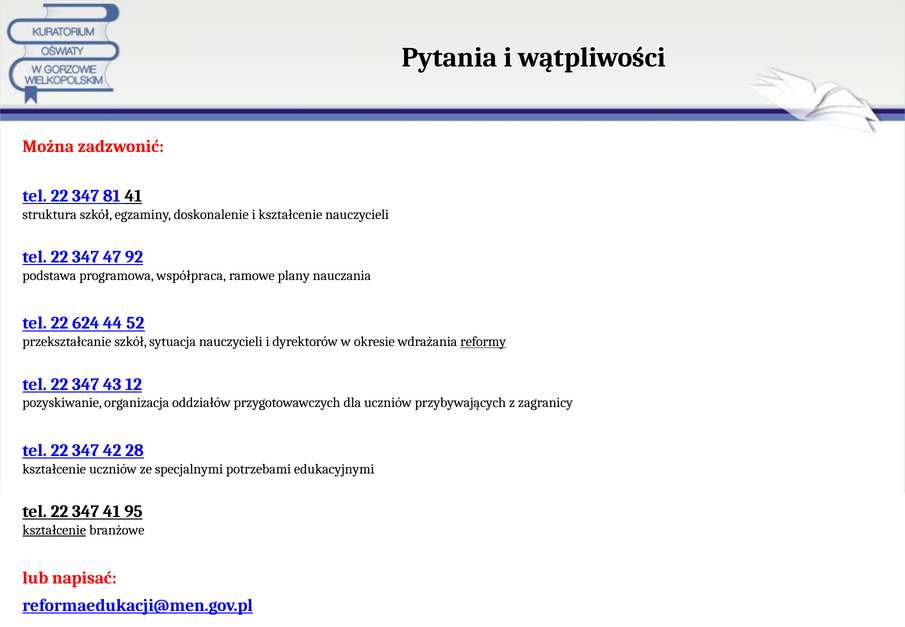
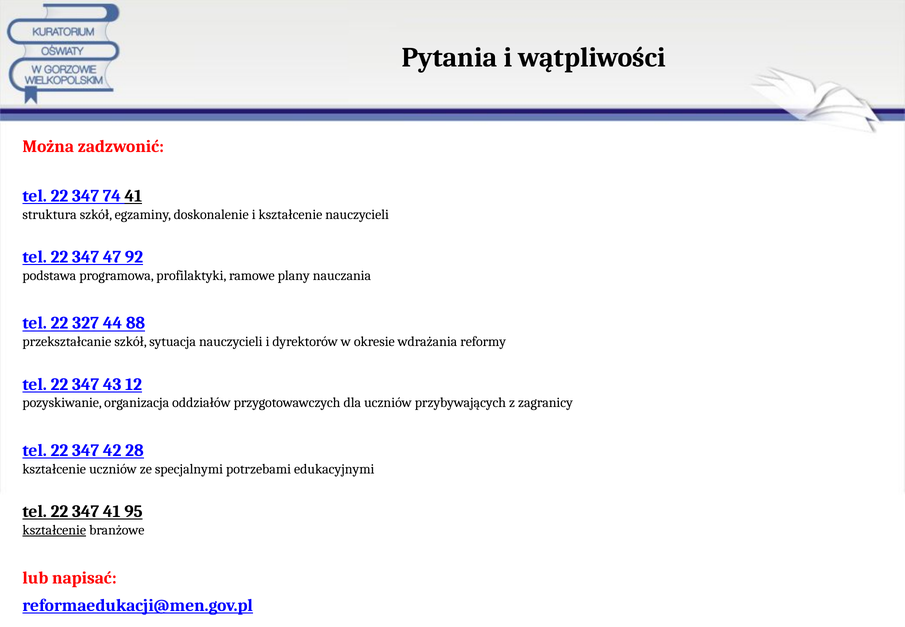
81: 81 -> 74
współpraca: współpraca -> profilaktyki
624: 624 -> 327
52: 52 -> 88
reformy underline: present -> none
